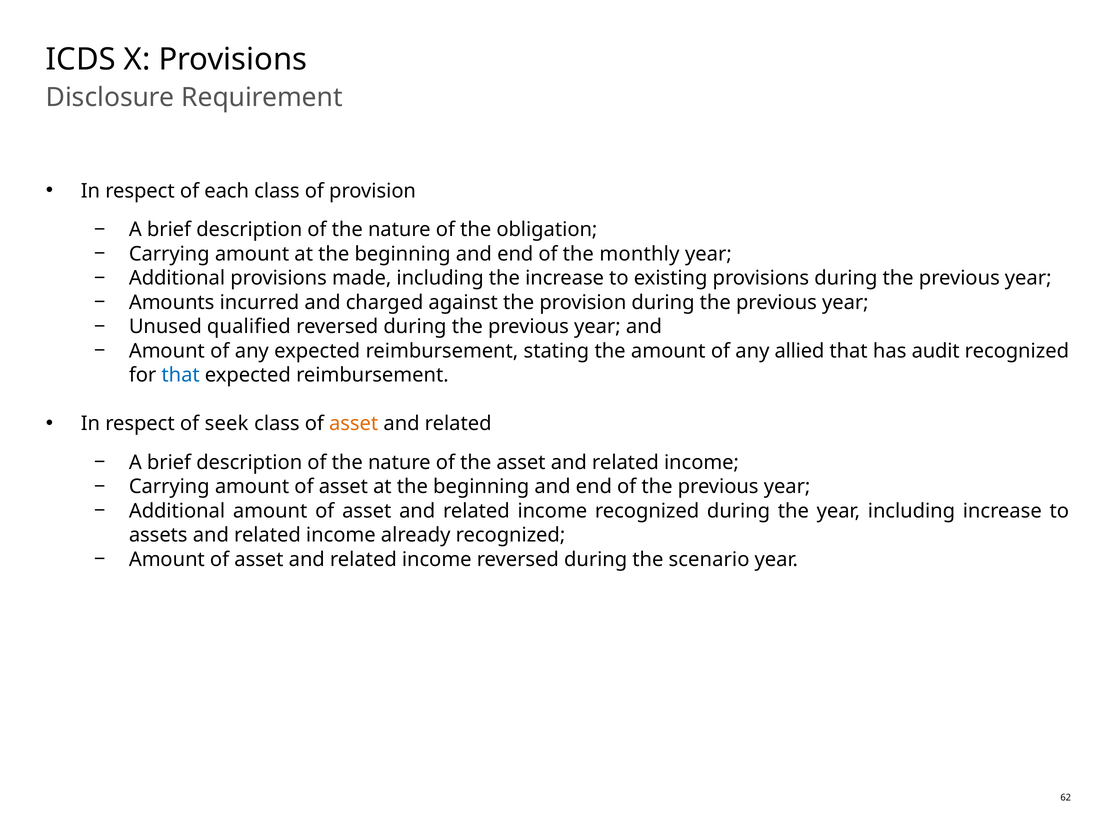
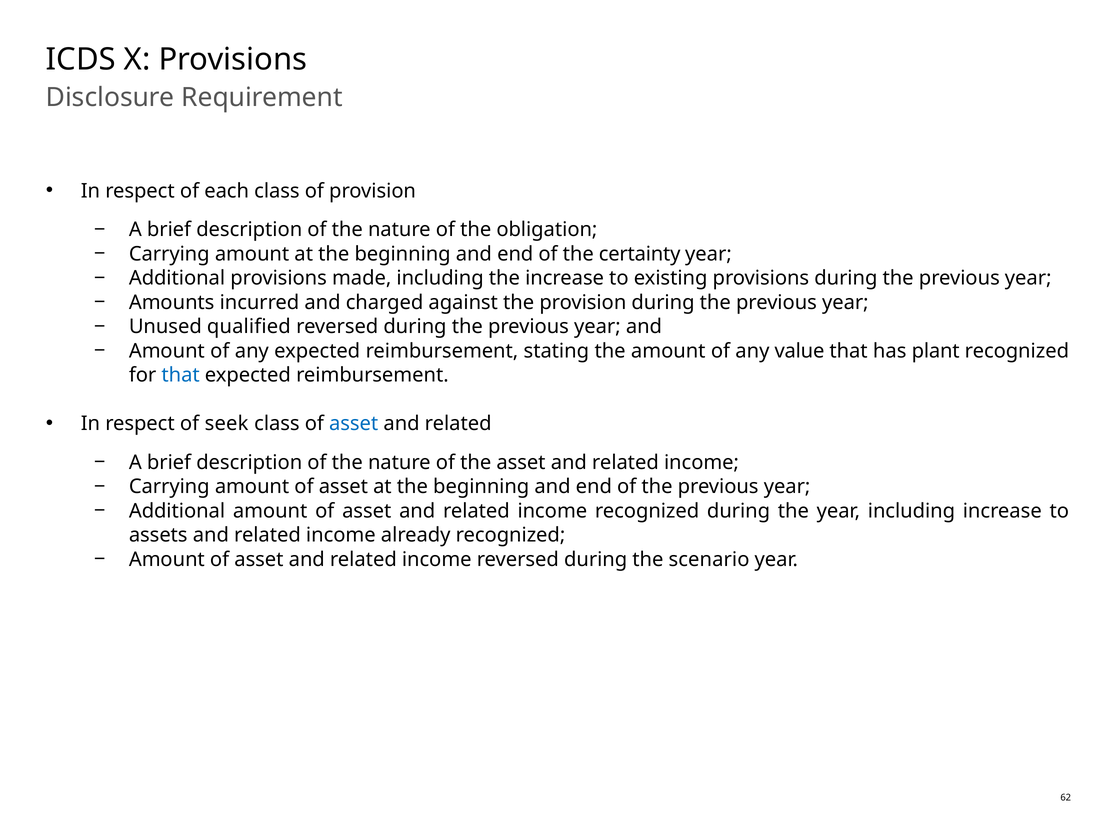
monthly: monthly -> certainty
allied: allied -> value
audit: audit -> plant
asset at (354, 424) colour: orange -> blue
